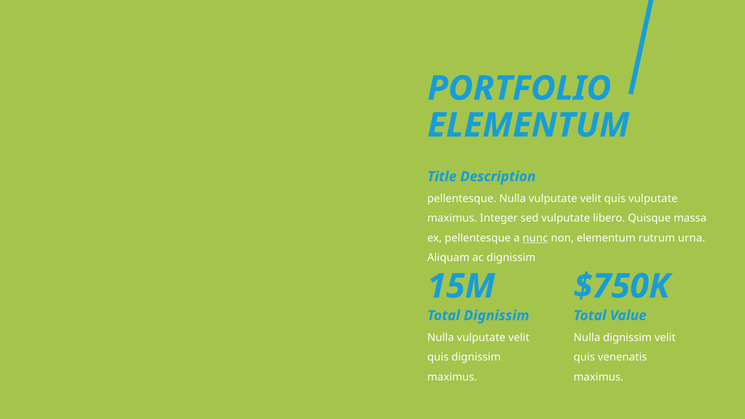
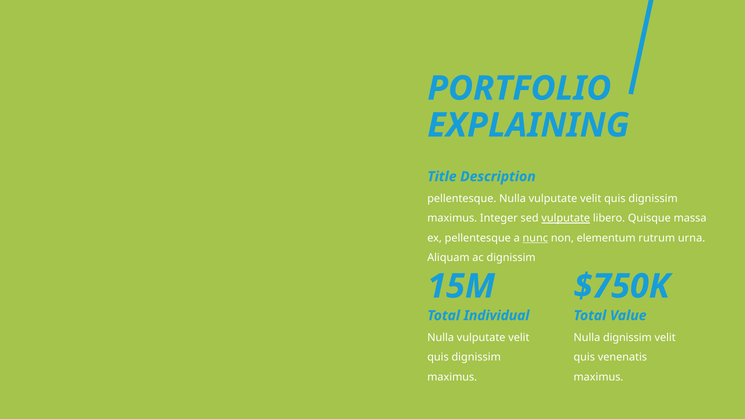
ELEMENTUM at (528, 125): ELEMENTUM -> EXPLAINING
vulputate at (653, 199): vulputate -> dignissim
vulputate at (566, 218) underline: none -> present
Total Dignissim: Dignissim -> Individual
